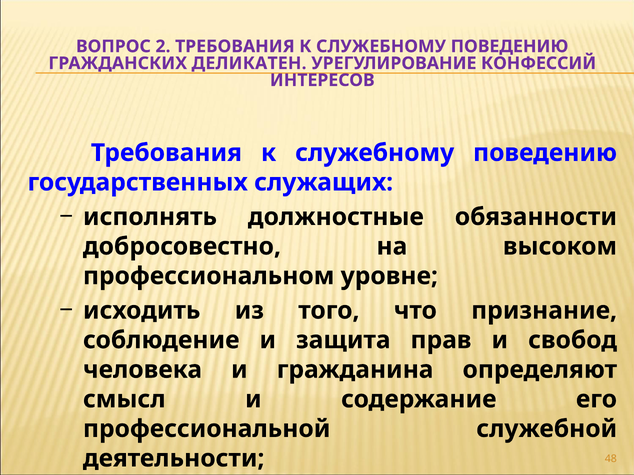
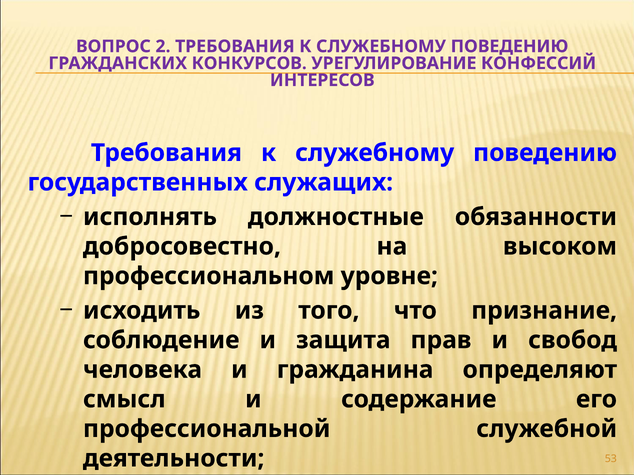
ДЕЛИКАТЕН: ДЕЛИКАТЕН -> КОНКУРСОВ
48: 48 -> 53
